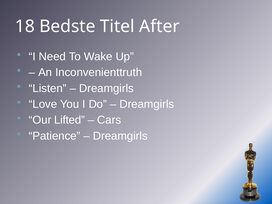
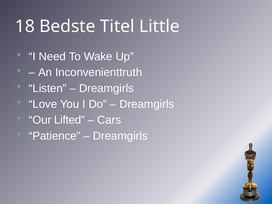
After: After -> Little
